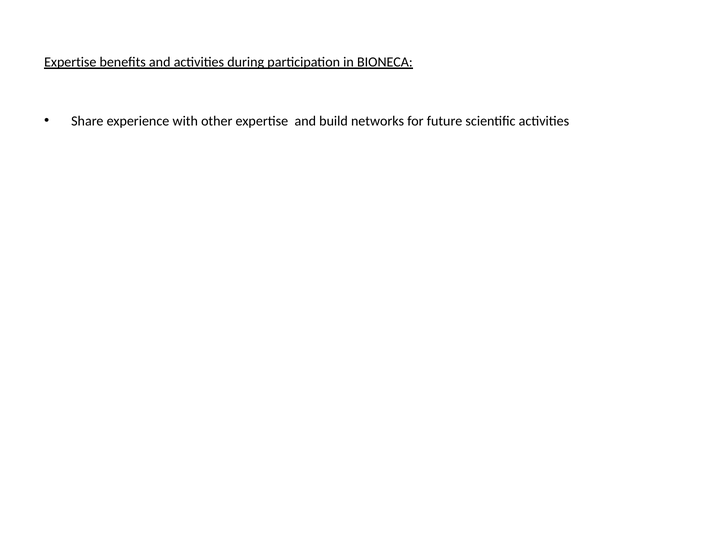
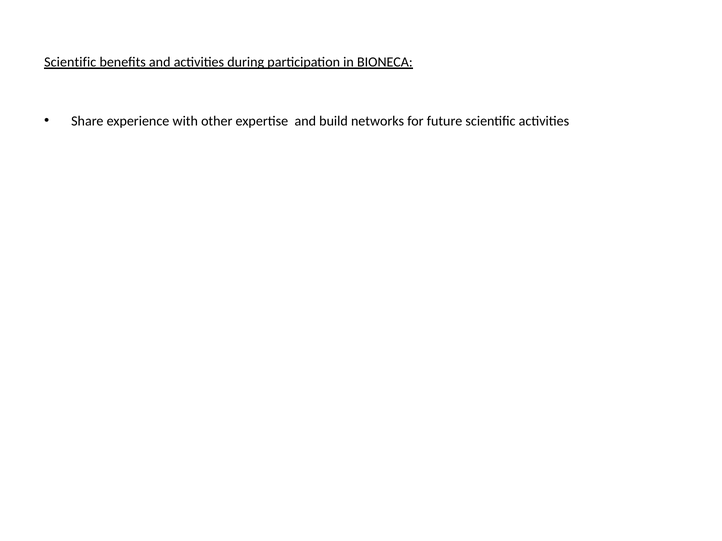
Expertise at (70, 62): Expertise -> Scientific
